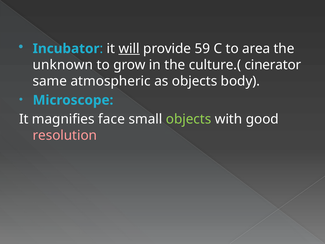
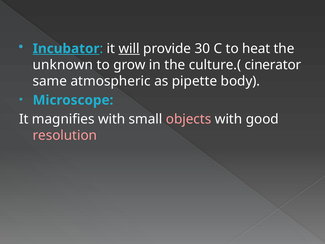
Incubator underline: none -> present
59: 59 -> 30
area: area -> heat
as objects: objects -> pipette
magnifies face: face -> with
objects at (189, 119) colour: light green -> pink
